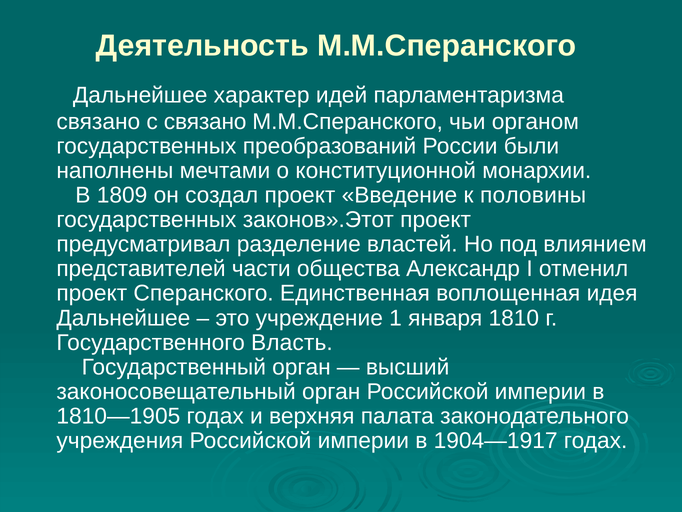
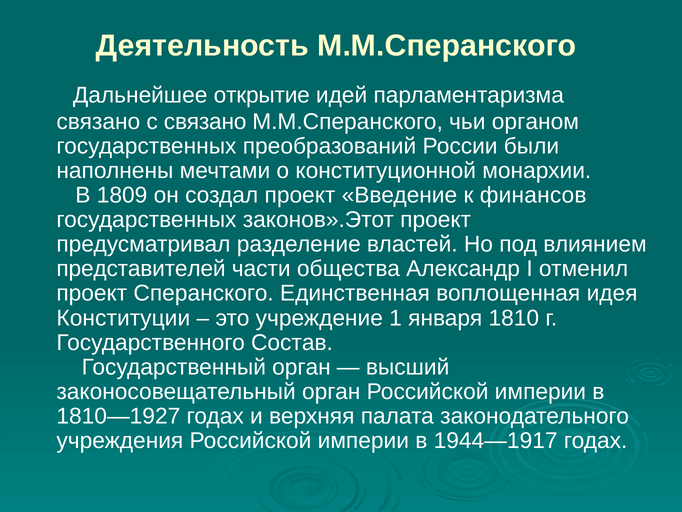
характер: характер -> открытие
половины: половины -> финансов
Дальнейшее at (123, 318): Дальнейшее -> Конституции
Власть: Власть -> Состав
1810—1905: 1810—1905 -> 1810—1927
1904—1917: 1904—1917 -> 1944—1917
